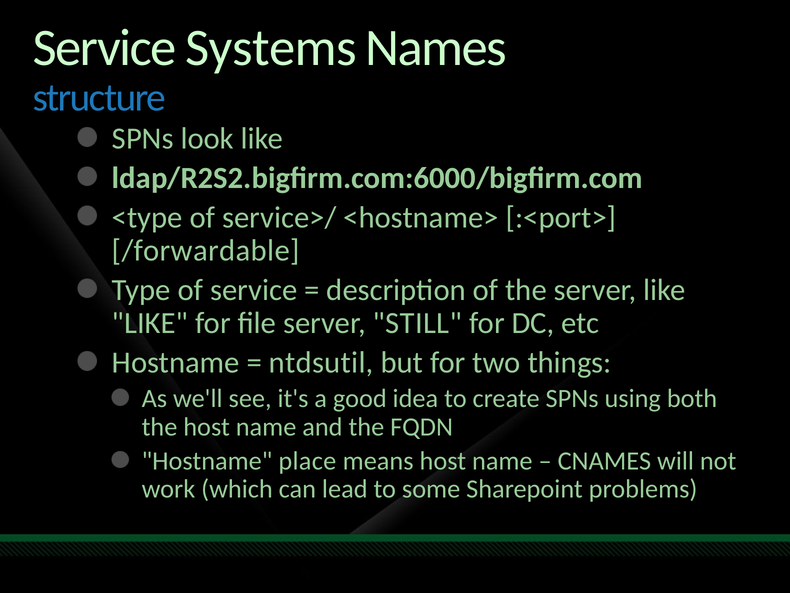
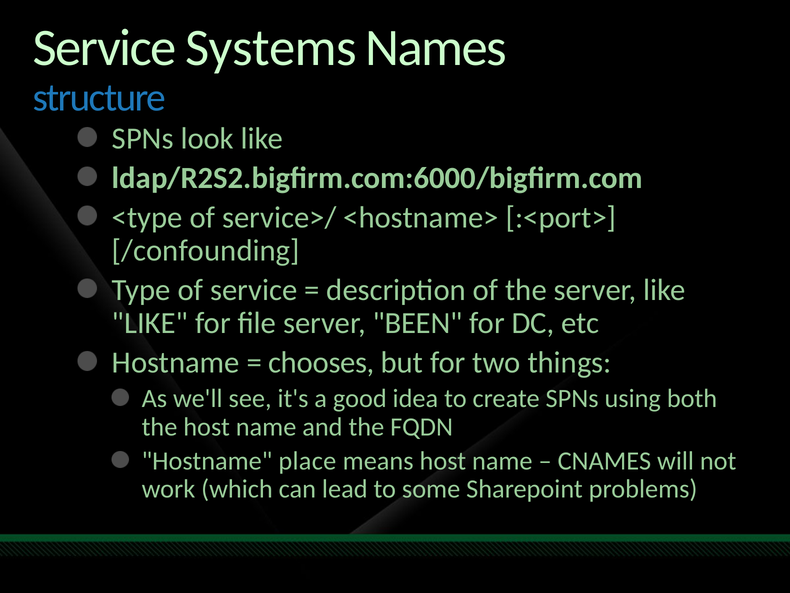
/forwardable: /forwardable -> /confounding
STILL: STILL -> BEEN
ntdsutil: ntdsutil -> chooses
